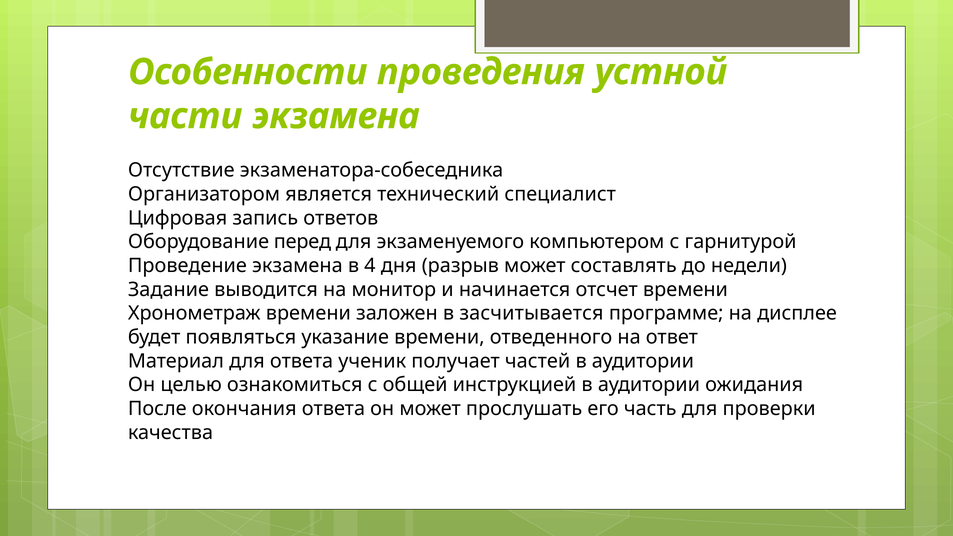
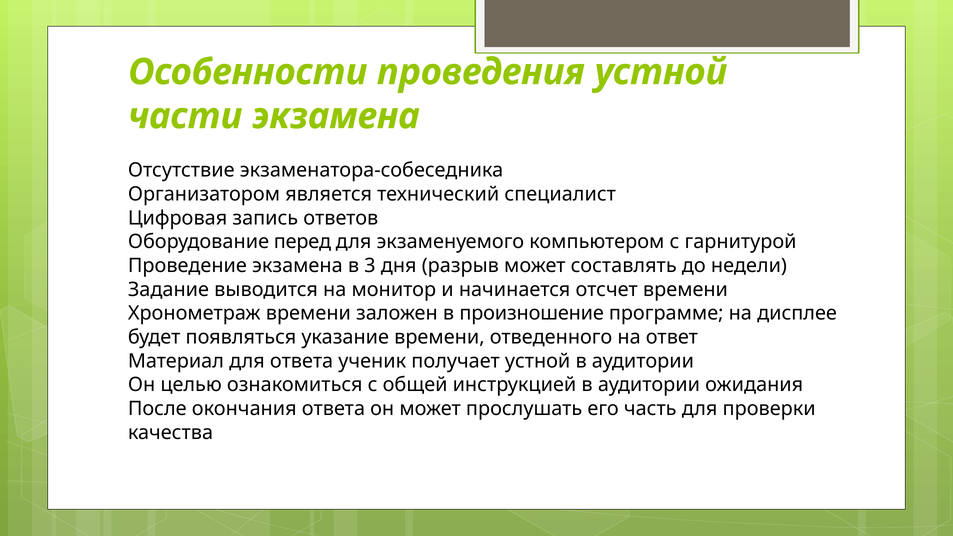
4: 4 -> 3
засчитывается: засчитывается -> произношение
получает частей: частей -> устной
